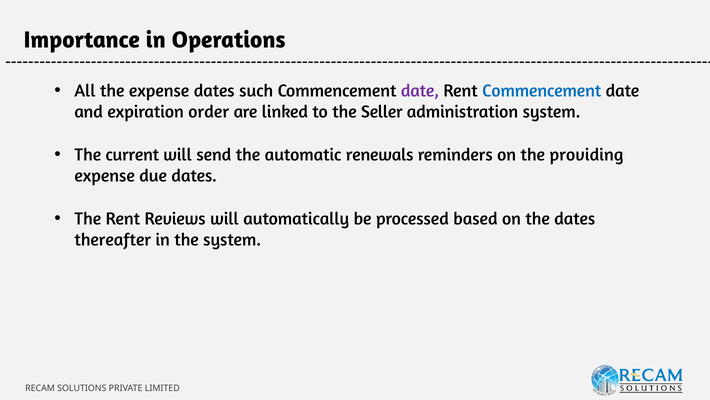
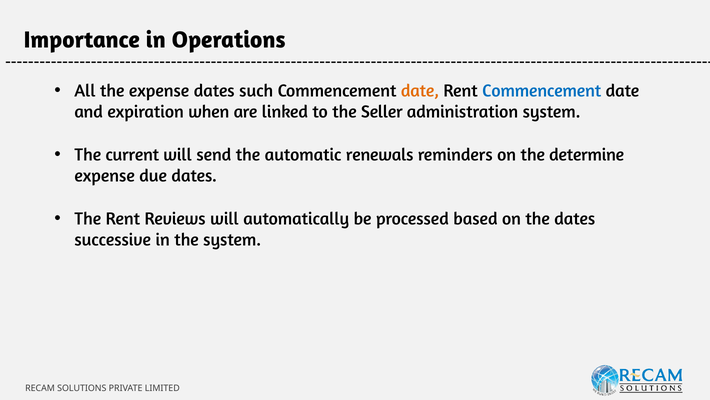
date at (420, 91) colour: purple -> orange
order: order -> when
providing: providing -> determine
thereafter: thereafter -> successive
